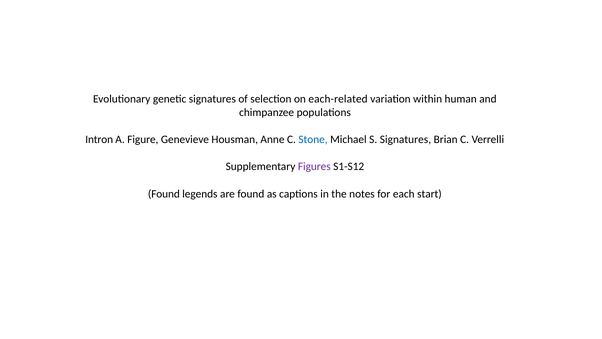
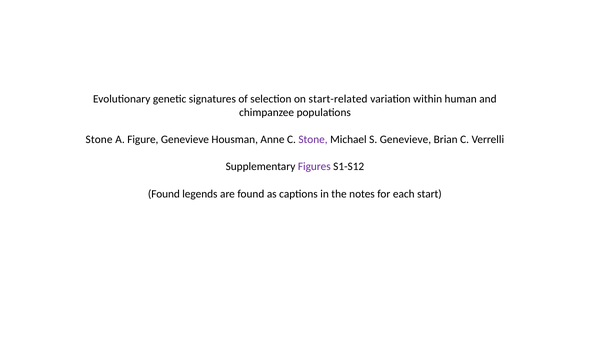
each-related: each-related -> start-related
Intron at (99, 139): Intron -> Stone
Stone at (313, 139) colour: blue -> purple
S Signatures: Signatures -> Genevieve
